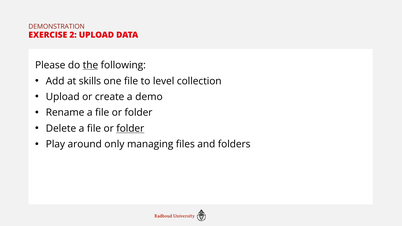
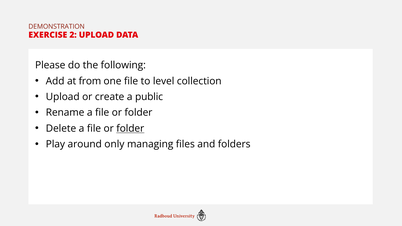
the underline: present -> none
skills: skills -> from
demo: demo -> public
